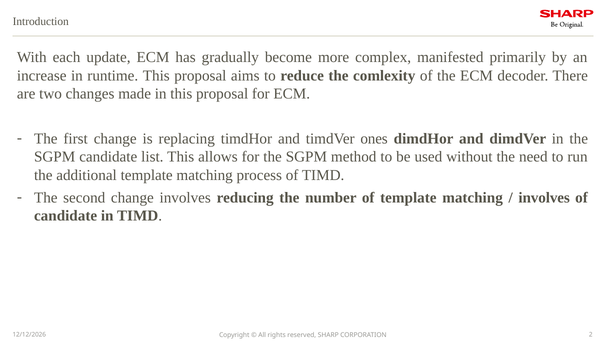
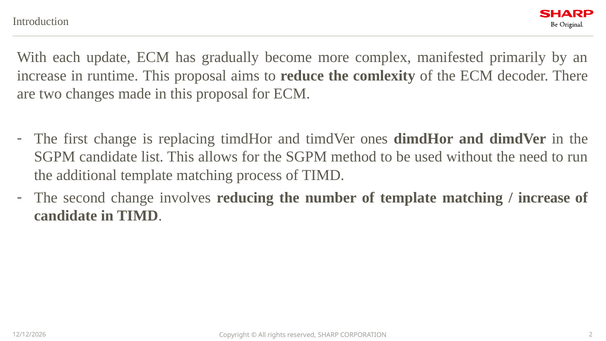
involves at (544, 198): involves -> increase
